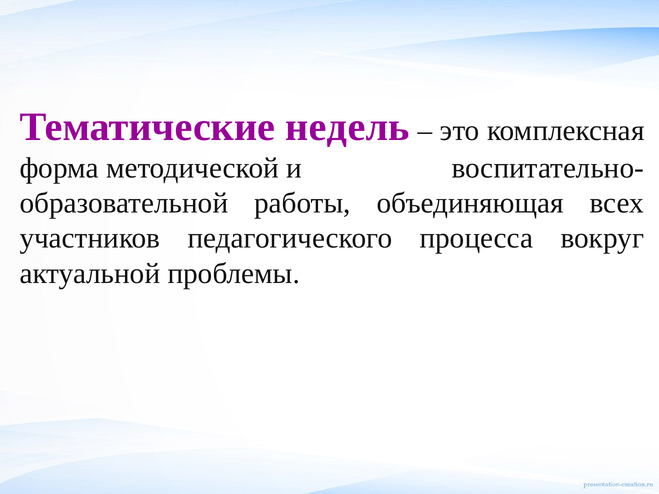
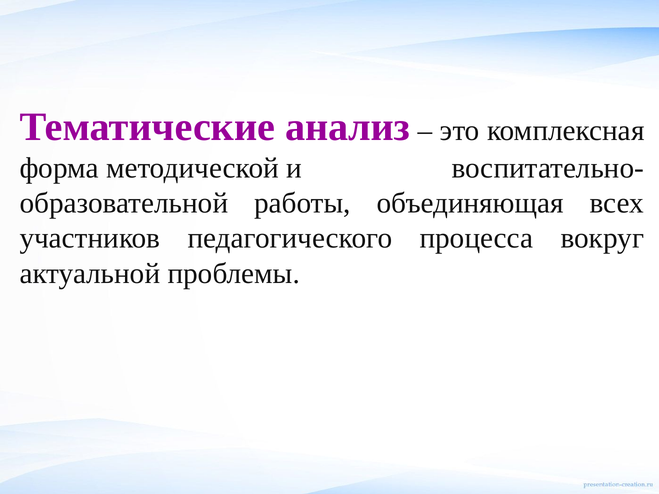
недель: недель -> анализ
